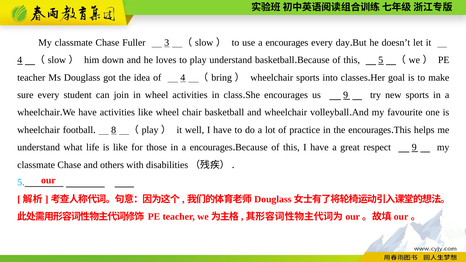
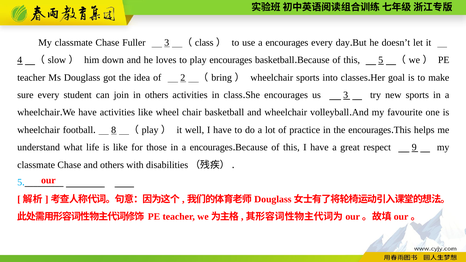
slow at (204, 43): slow -> class
play understand: understand -> encourages
of 4: 4 -> 2
in wheel: wheel -> others
us 9: 9 -> 3
